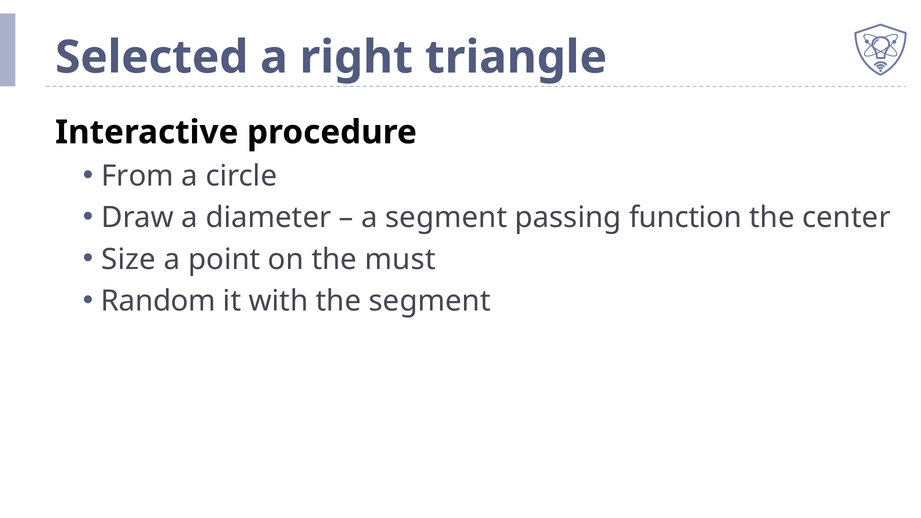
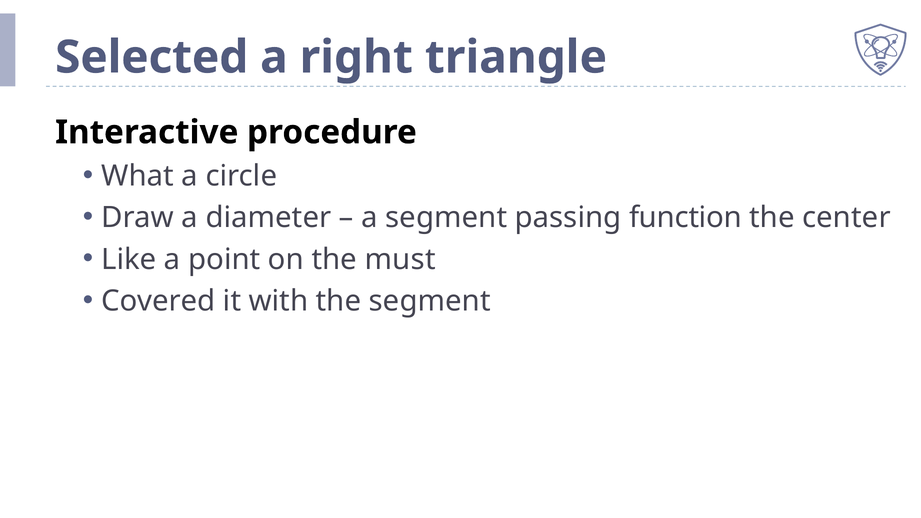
From: From -> What
Size: Size -> Like
Random: Random -> Covered
